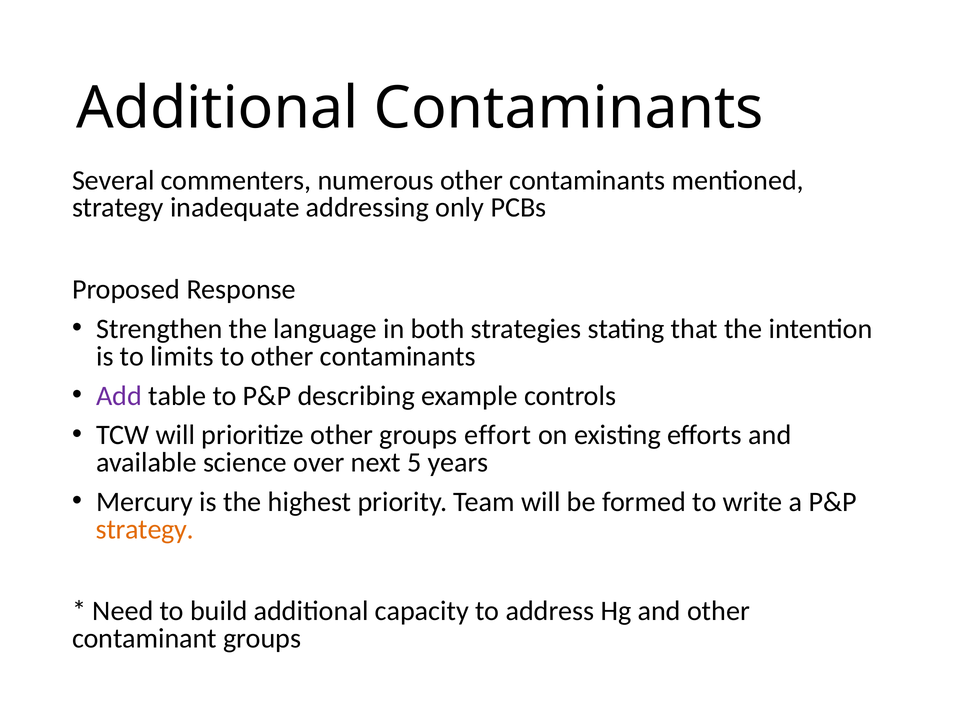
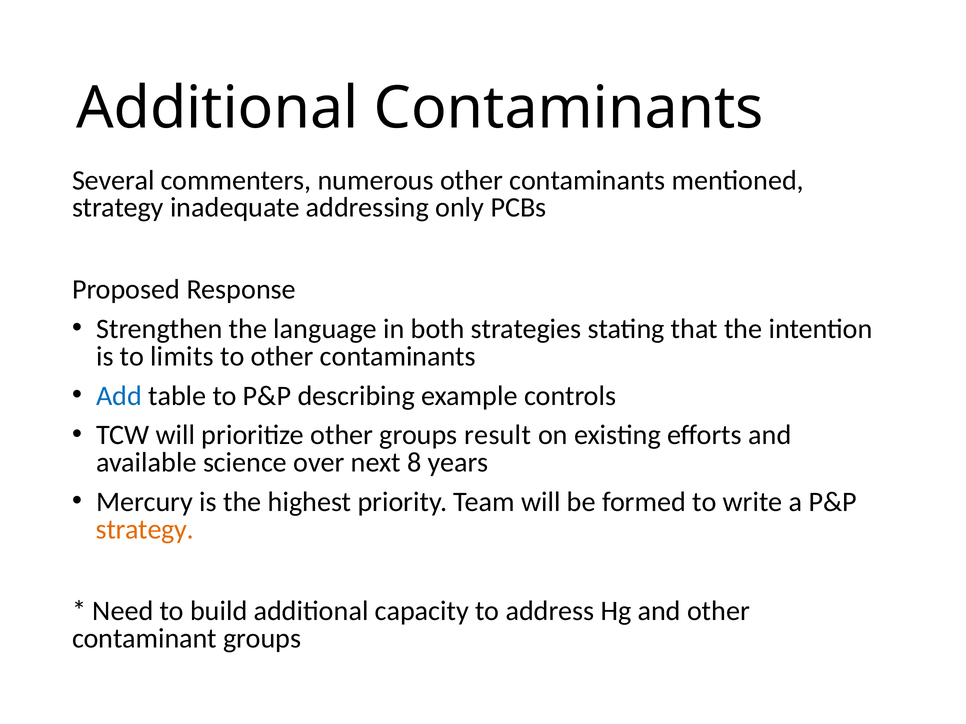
Add colour: purple -> blue
effort: effort -> result
5: 5 -> 8
